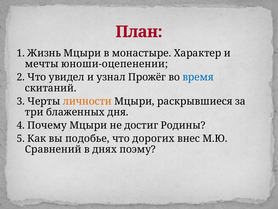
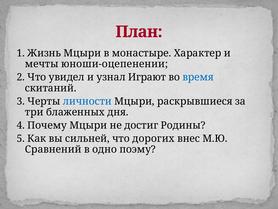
Прожёг: Прожёг -> Играют
личности colour: orange -> blue
подобье: подобье -> сильней
днях: днях -> одно
